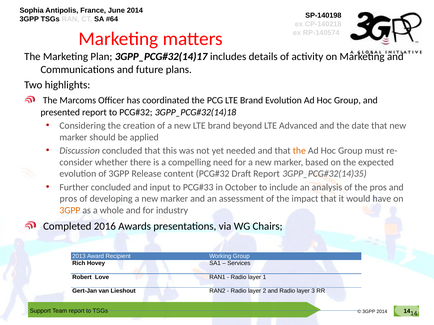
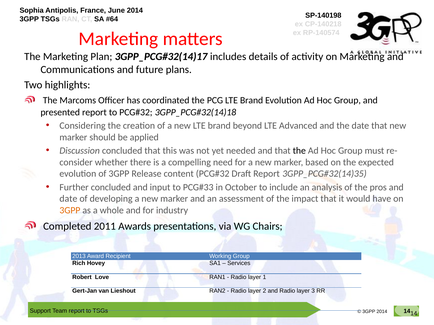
the at (299, 151) colour: orange -> black
pros at (68, 199): pros -> date
2016: 2016 -> 2011
